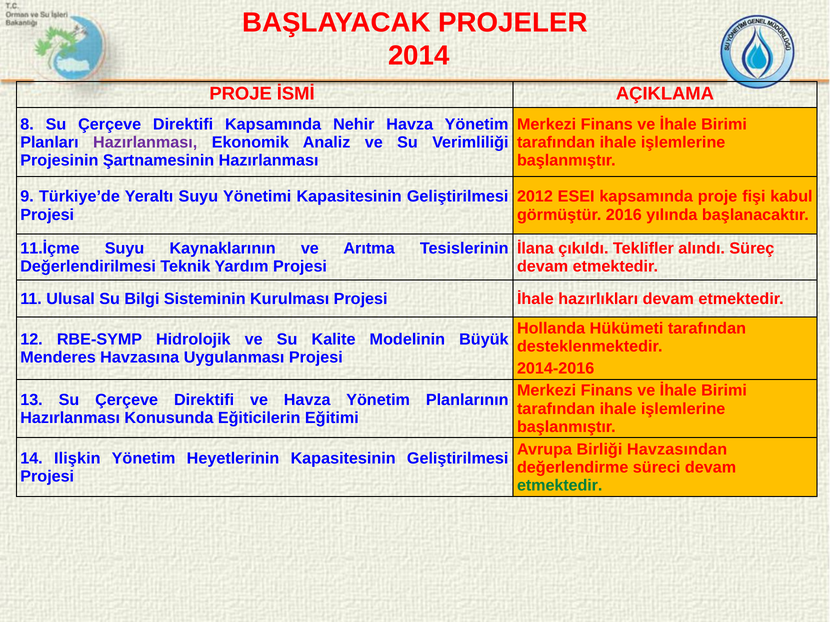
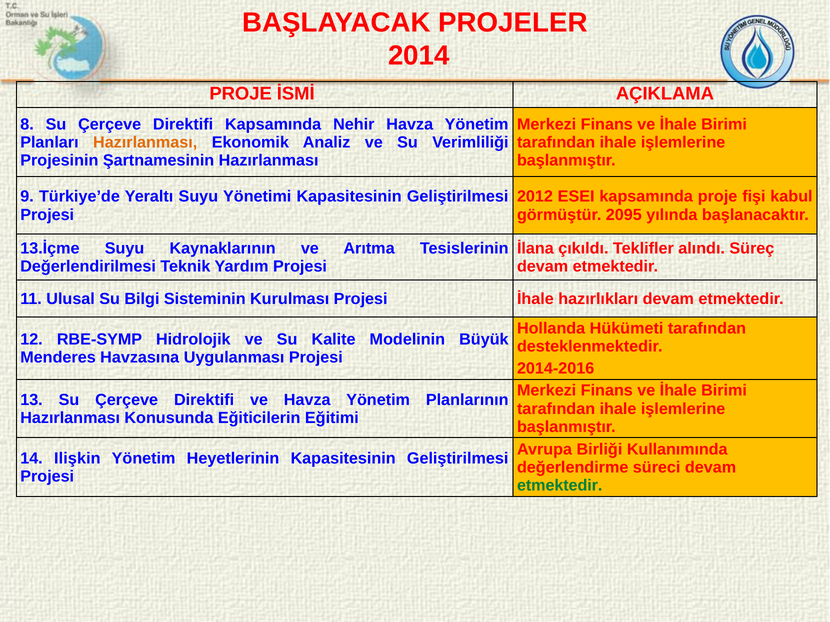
Hazırlanması at (145, 142) colour: purple -> orange
2016: 2016 -> 2095
11.İçme: 11.İçme -> 13.İçme
Havzasından: Havzasından -> Kullanımında
